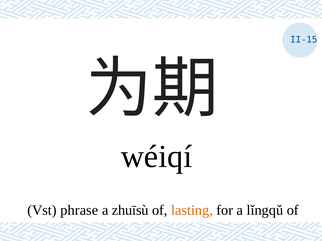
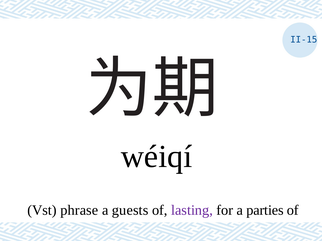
zhuīsù: zhuīsù -> guests
lasting colour: orange -> purple
lǐngqǔ: lǐngqǔ -> parties
